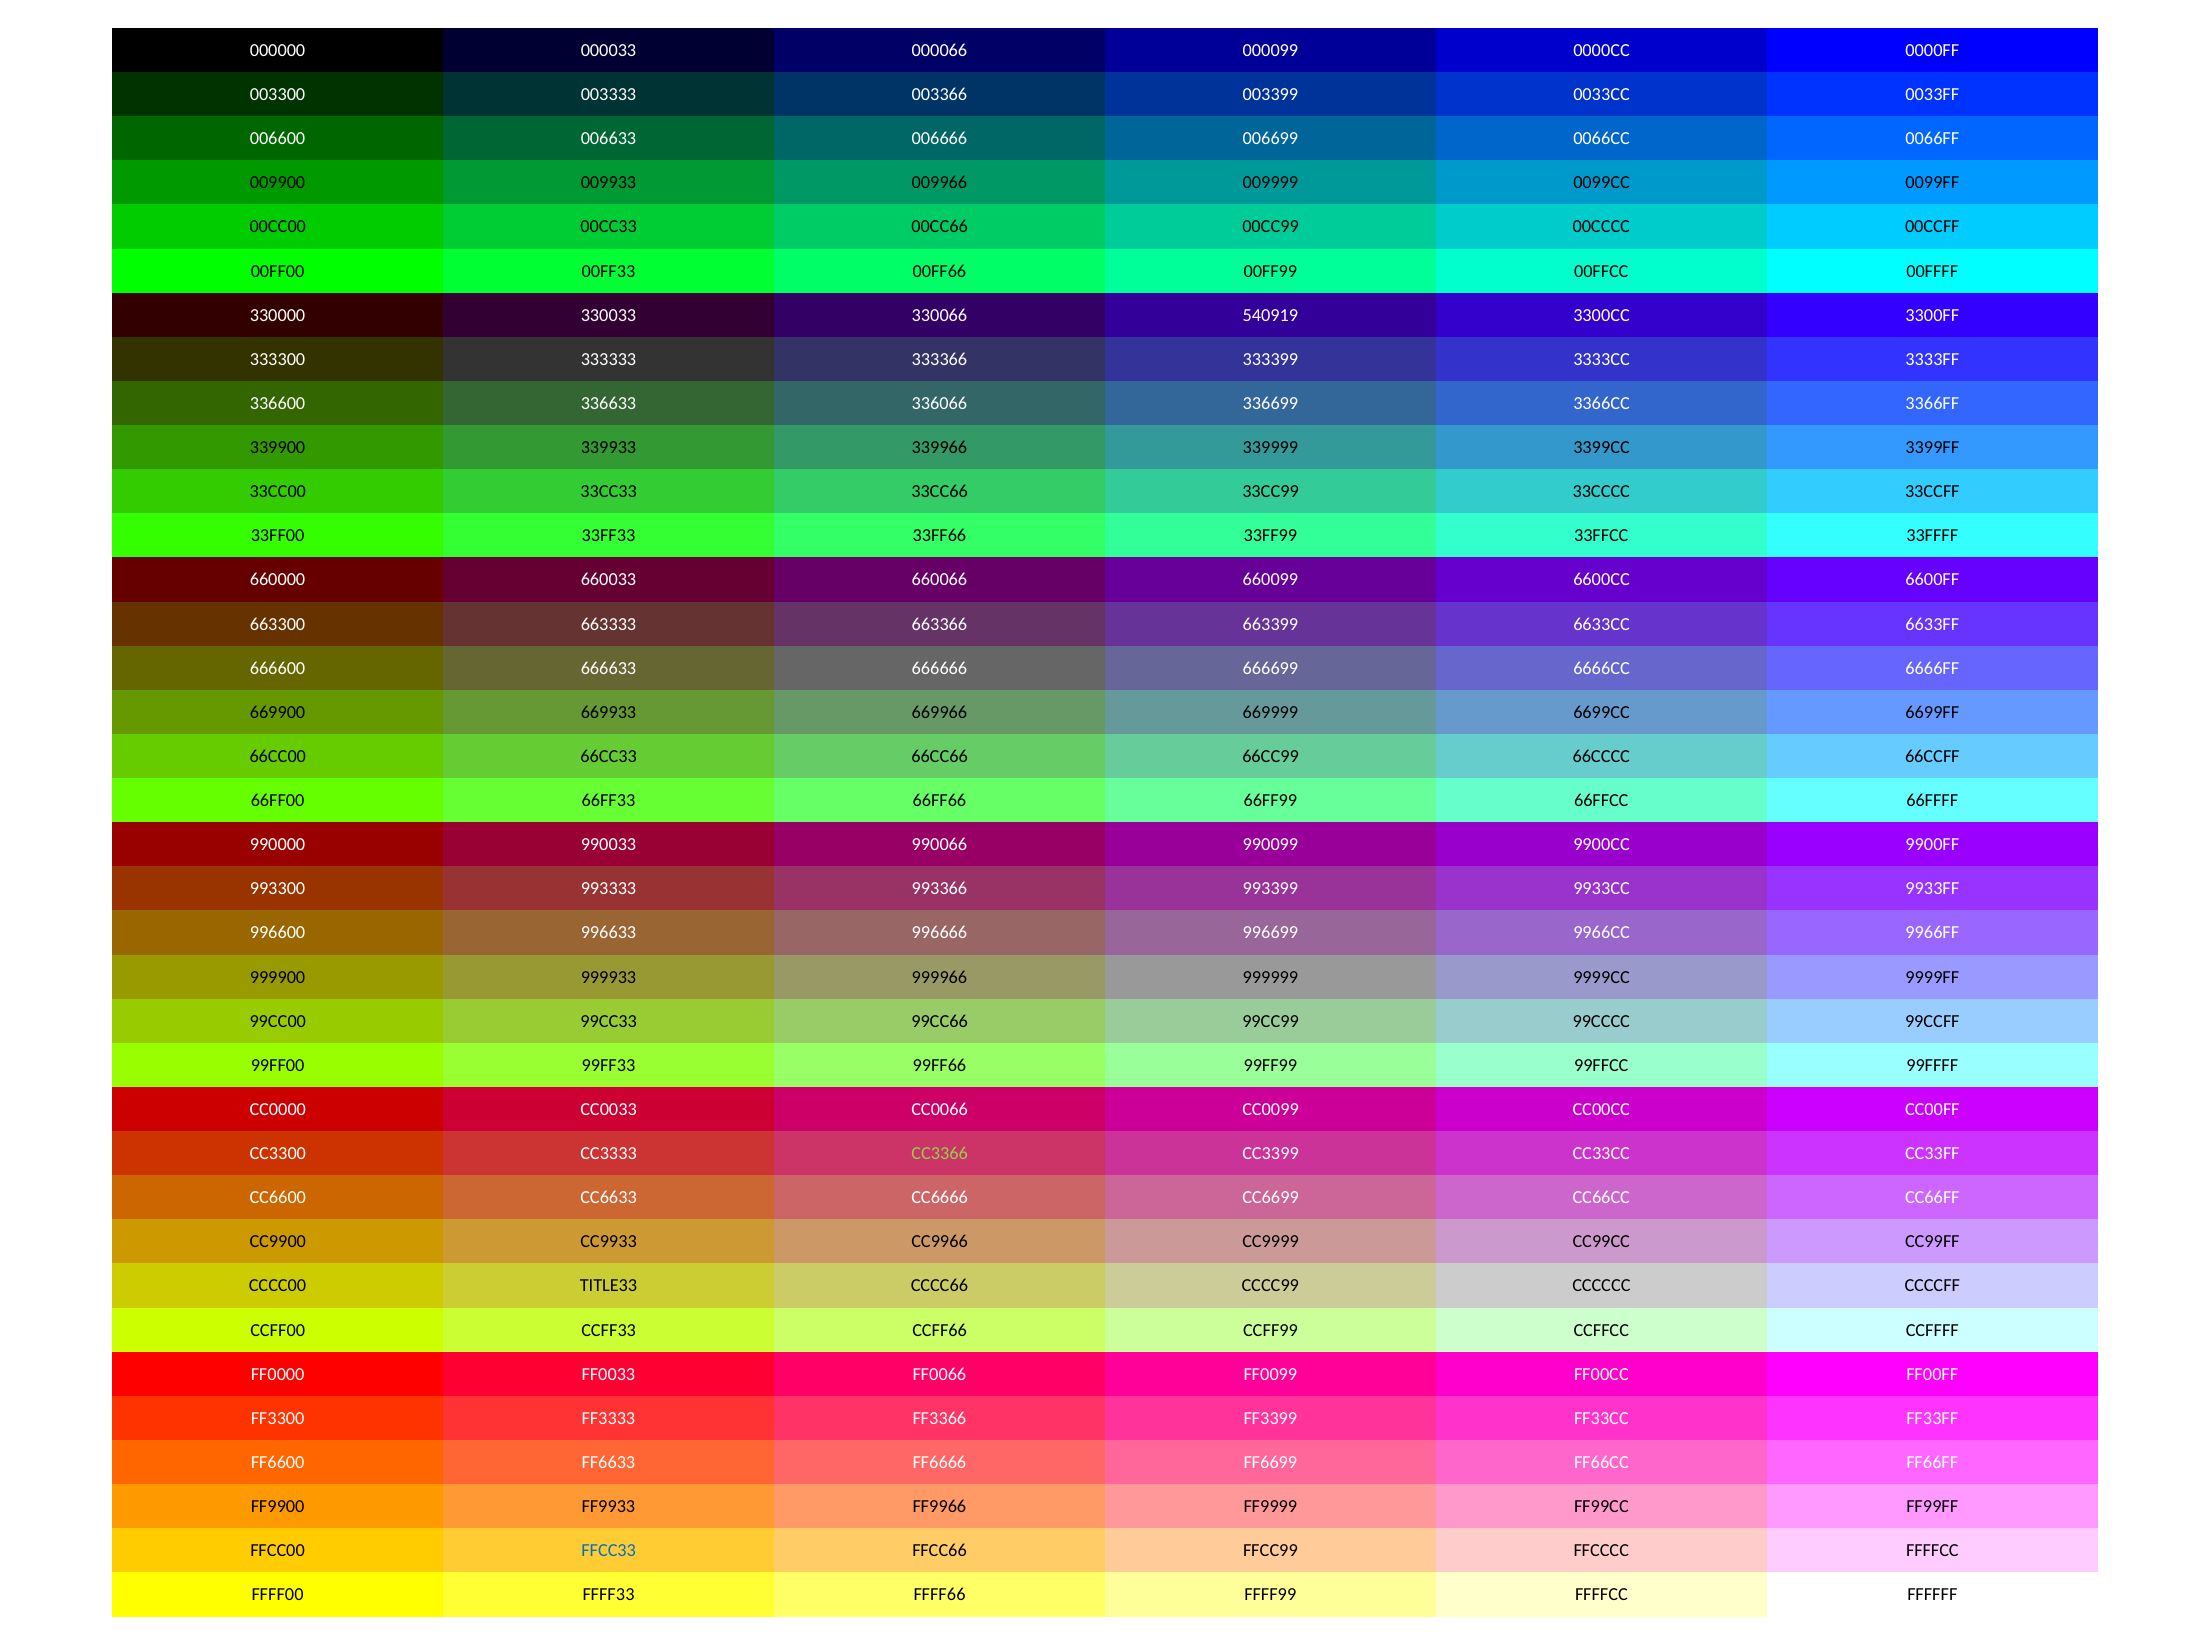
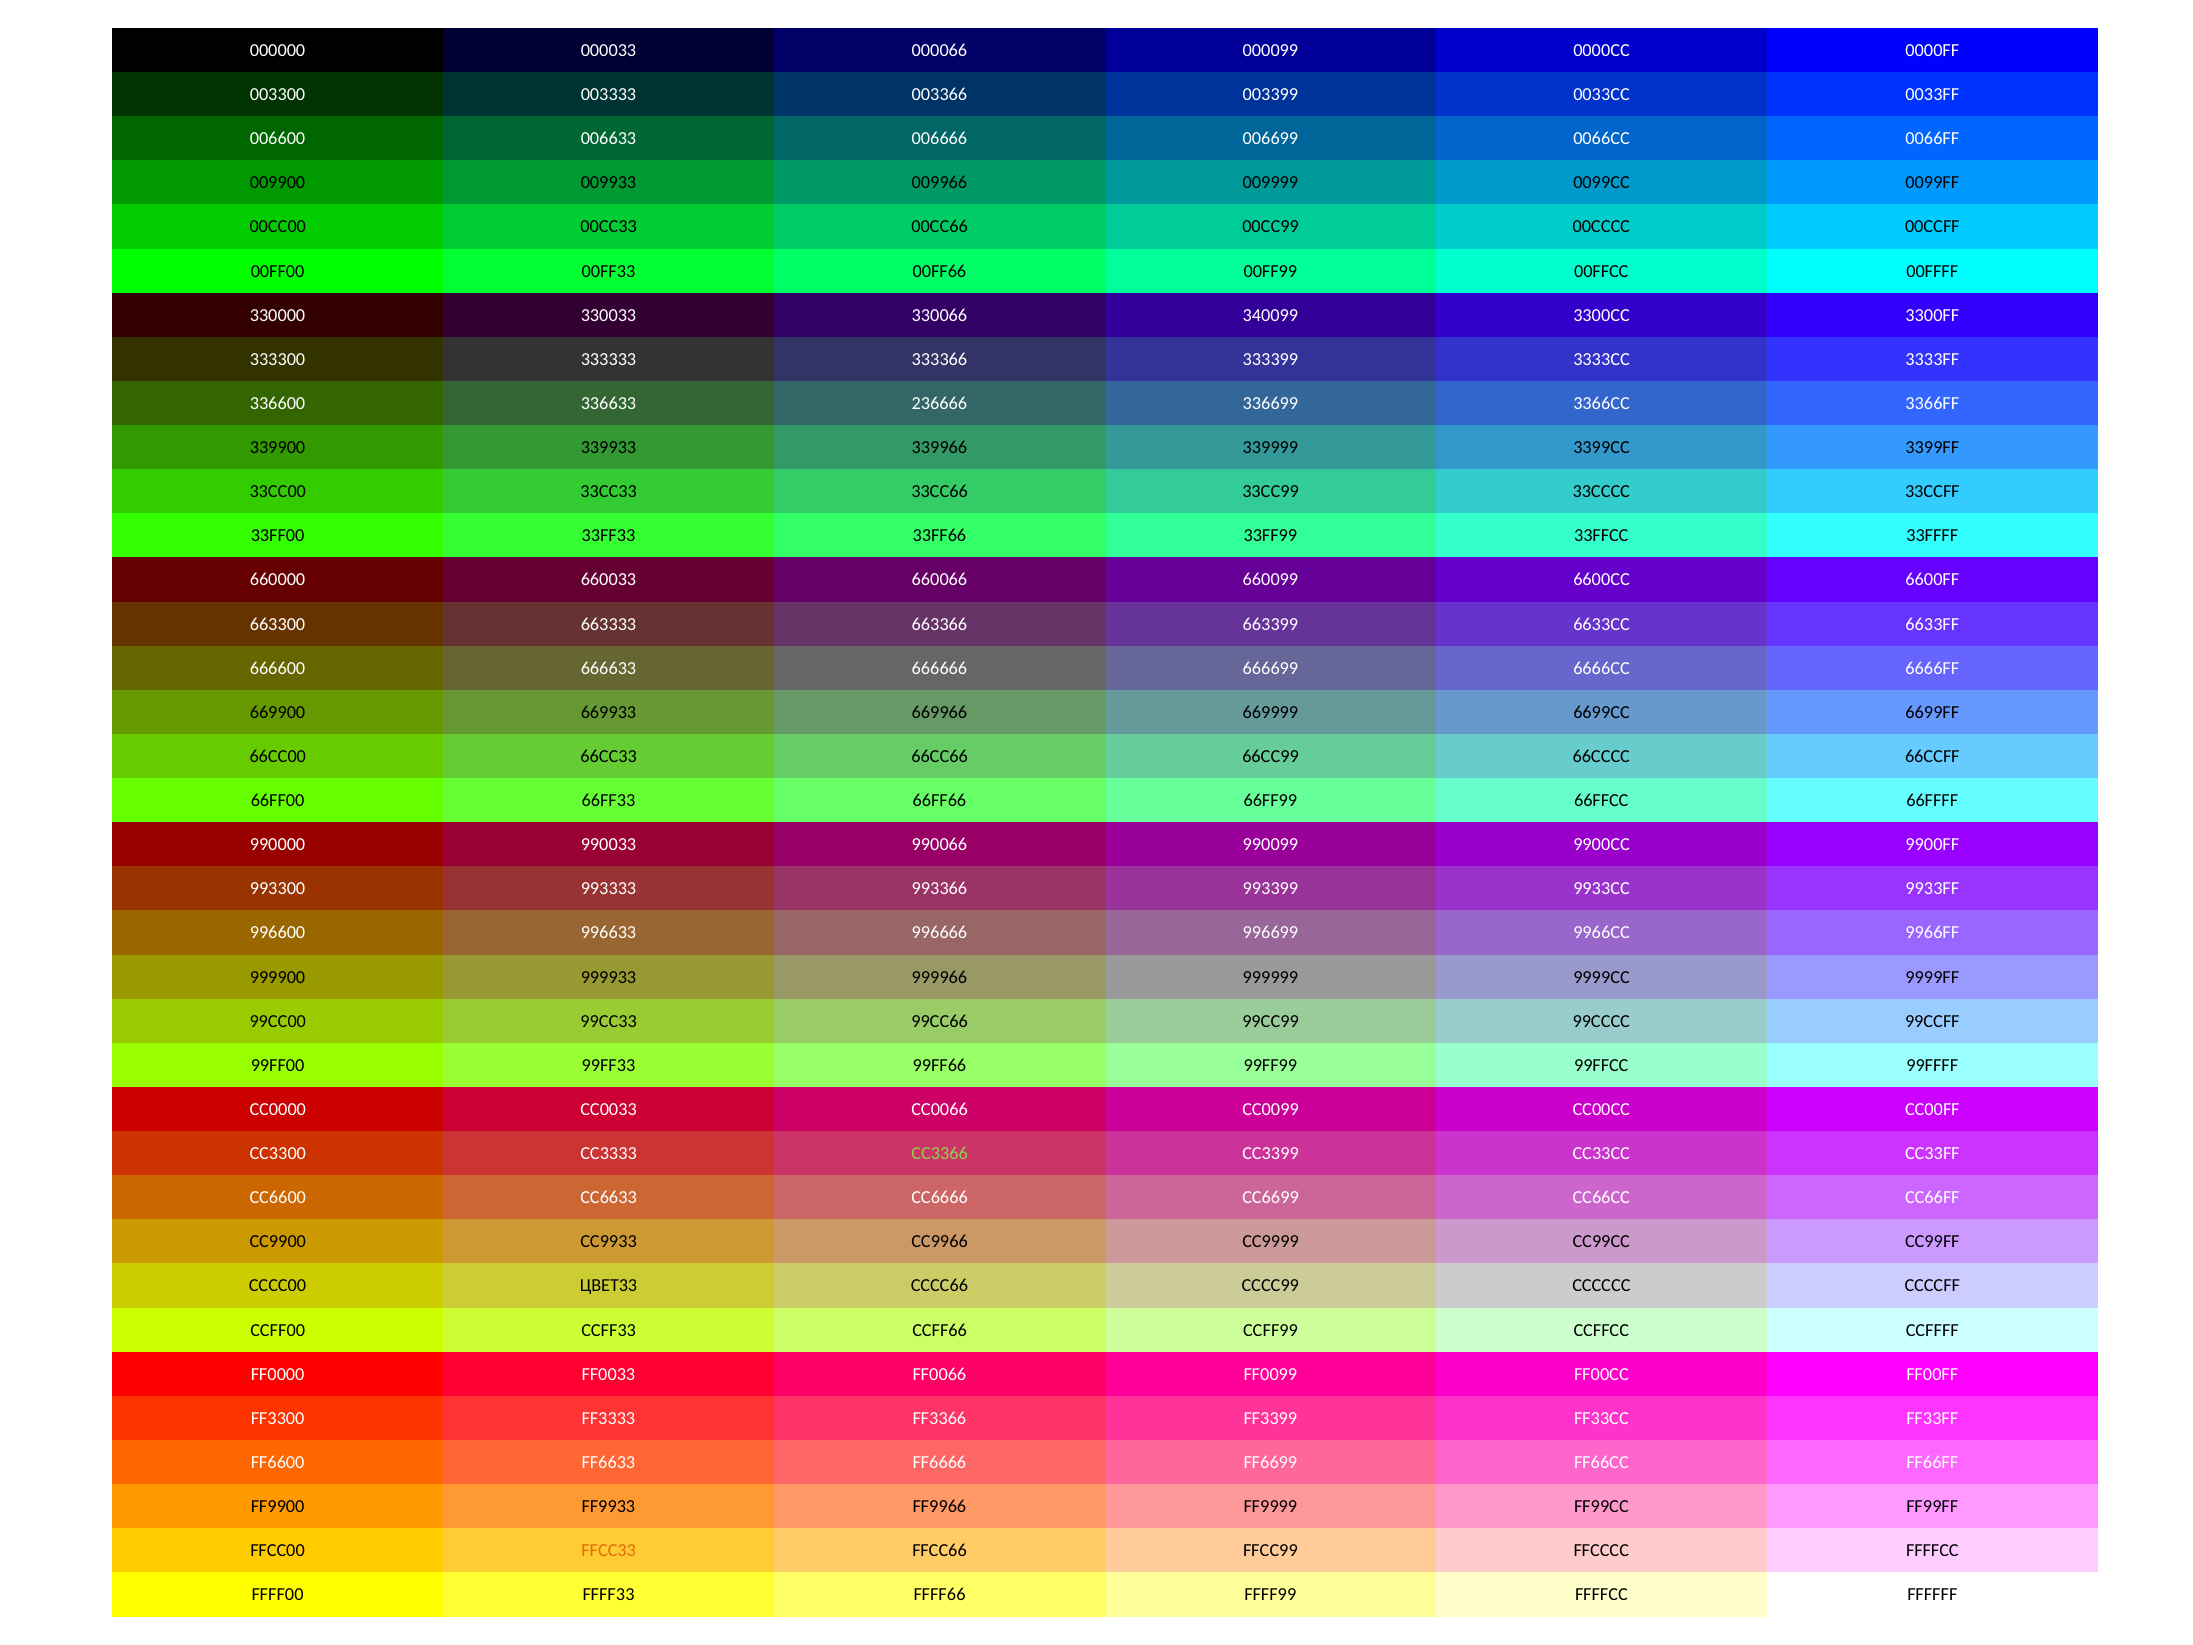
540919: 540919 -> 340099
336066: 336066 -> 236666
TITLE33: TITLE33 -> ЦВЕТ33
FFCC33 colour: blue -> orange
